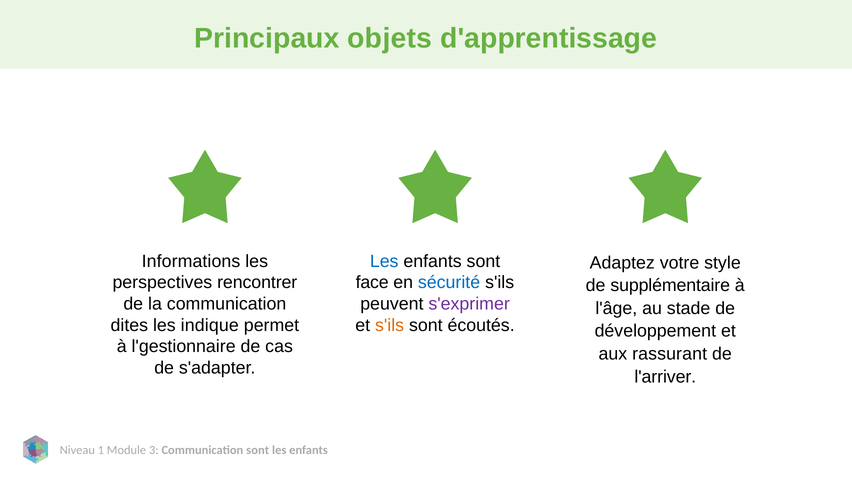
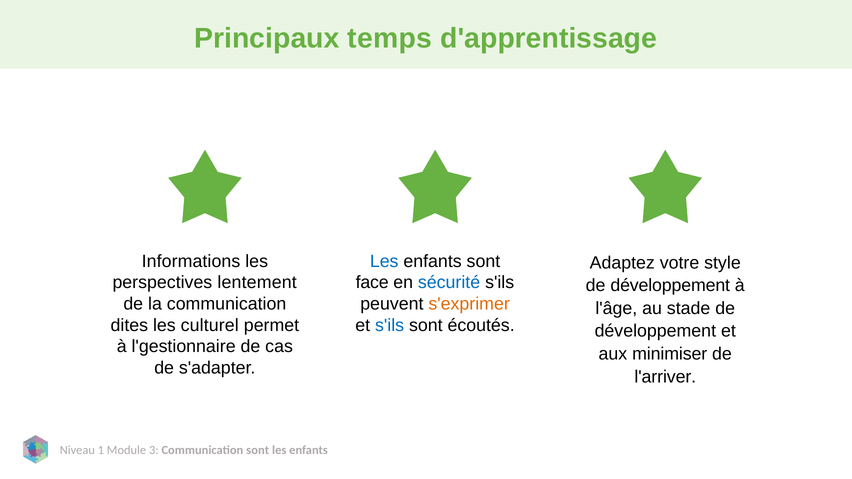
objets: objets -> temps
rencontrer: rencontrer -> lentement
supplémentaire at (670, 286): supplémentaire -> développement
s'exprimer colour: purple -> orange
indique: indique -> culturel
s'ils at (390, 325) colour: orange -> blue
rassurant: rassurant -> minimiser
